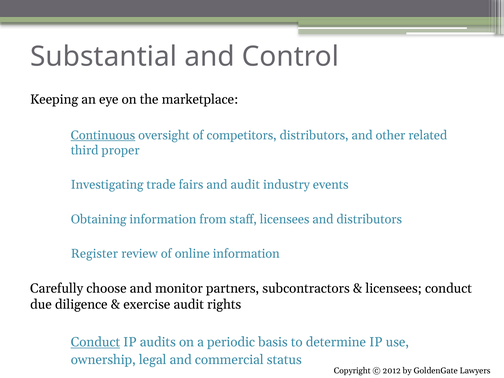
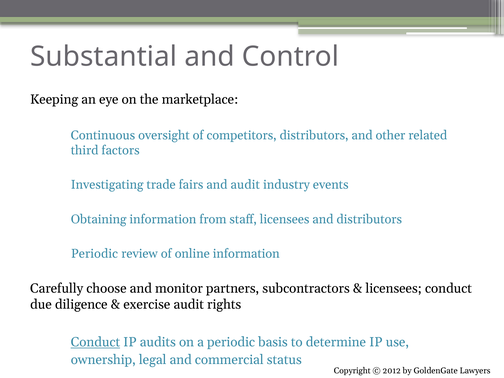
Continuous underline: present -> none
proper: proper -> factors
Register at (94, 254): Register -> Periodic
